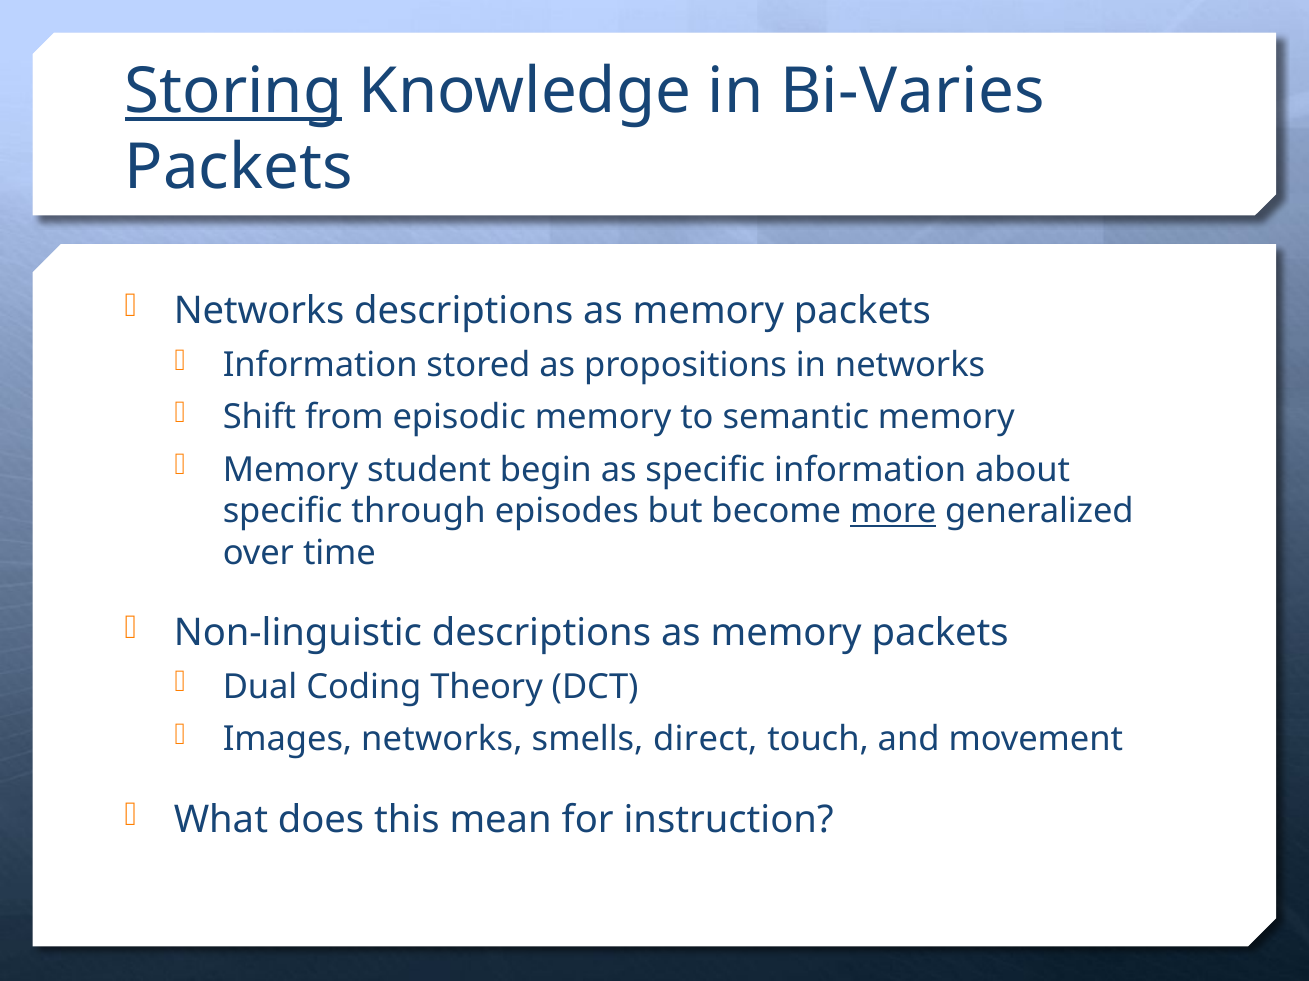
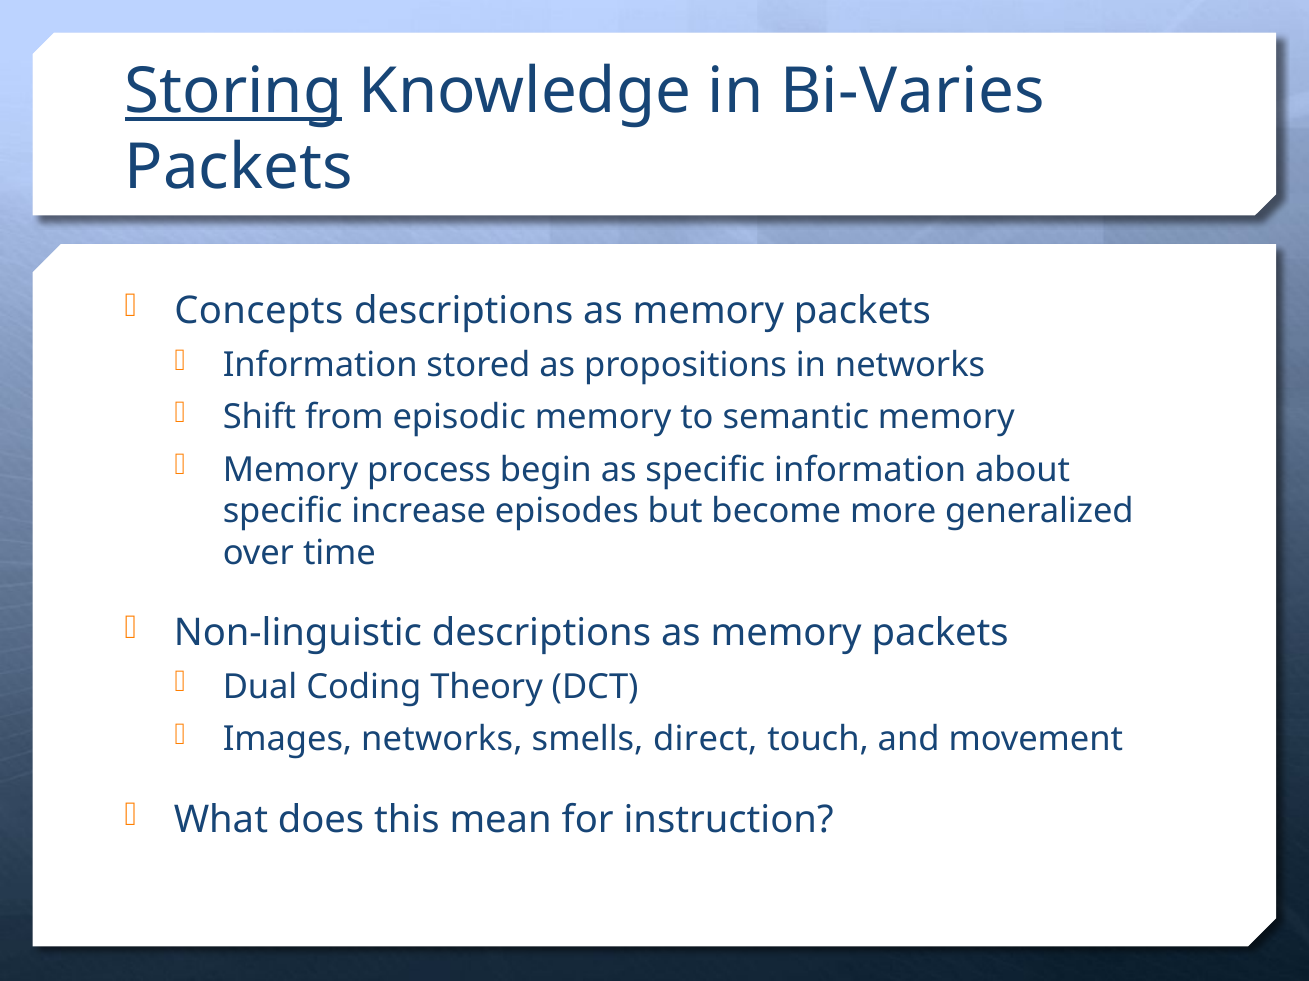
Networks at (259, 311): Networks -> Concepts
student: student -> process
through: through -> increase
more underline: present -> none
